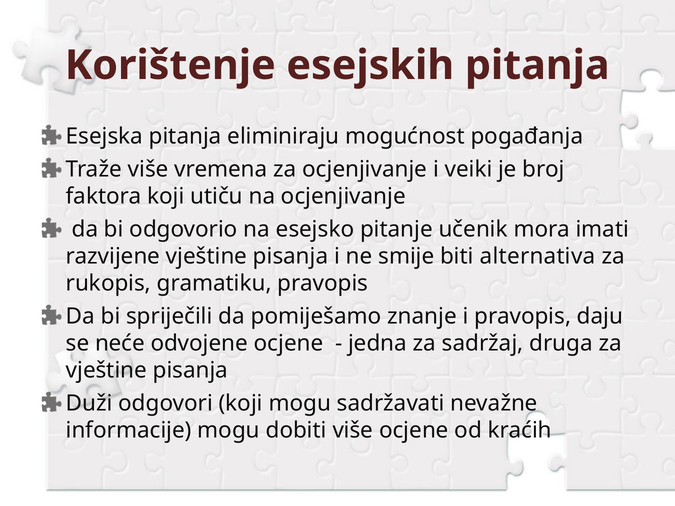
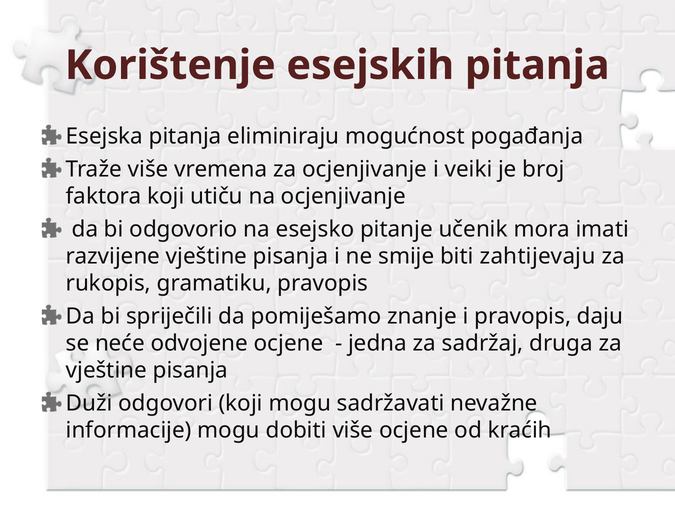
alternativa: alternativa -> zahtijevaju
